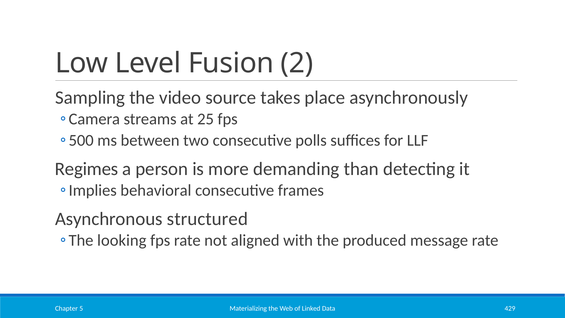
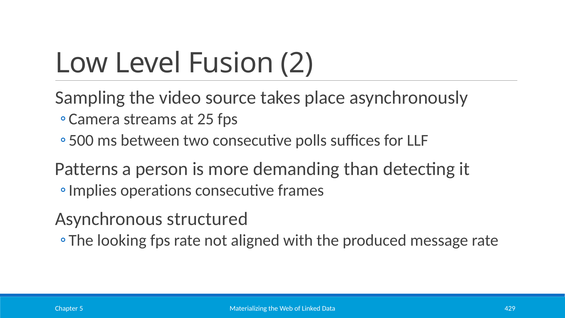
Regimes: Regimes -> Patterns
behavioral: behavioral -> operations
